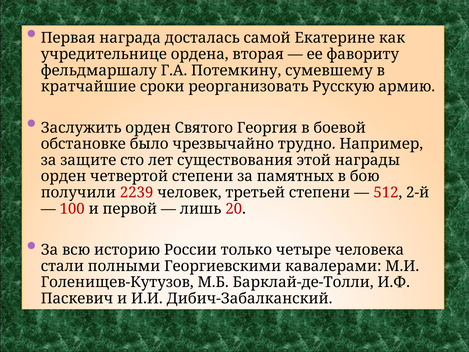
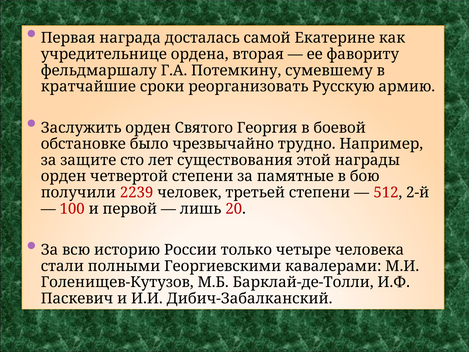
памятных: памятных -> памятные
